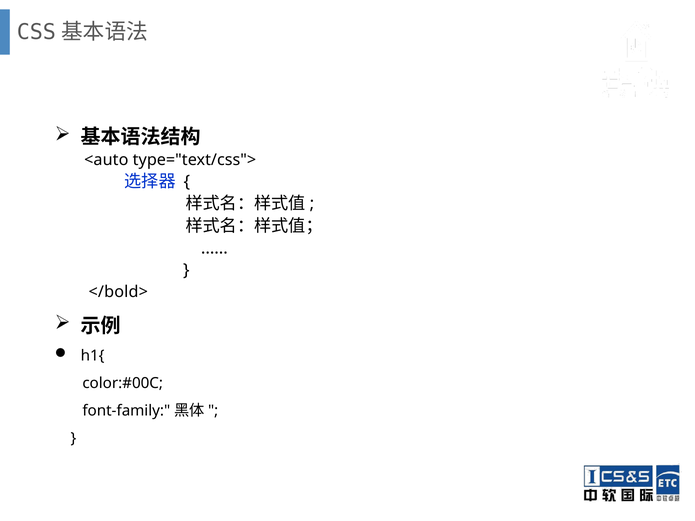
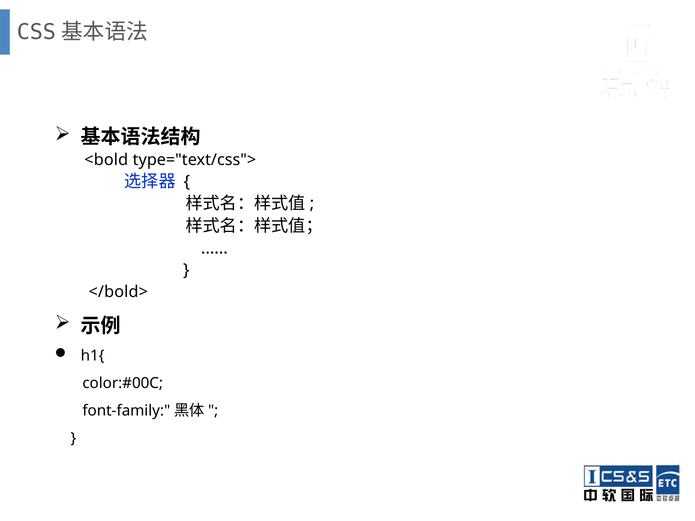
<auto: <auto -> <bold
